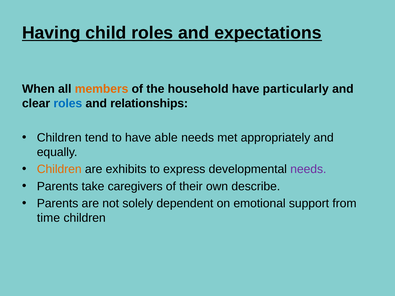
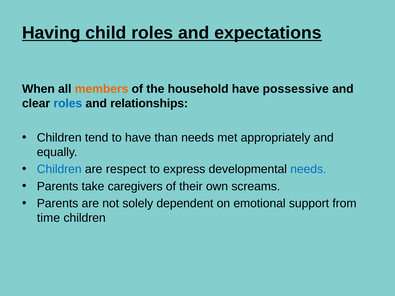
particularly: particularly -> possessive
able: able -> than
Children at (59, 169) colour: orange -> blue
exhibits: exhibits -> respect
needs at (308, 169) colour: purple -> blue
describe: describe -> screams
